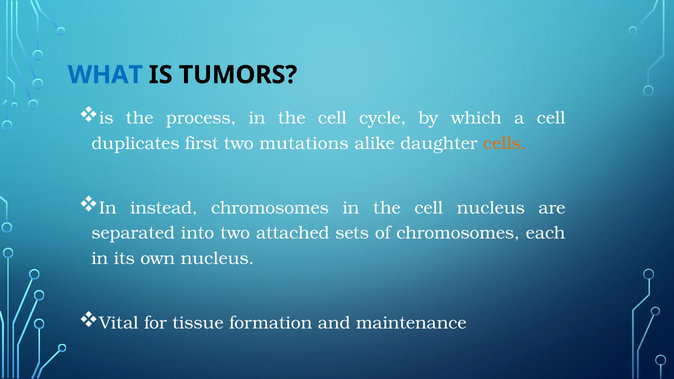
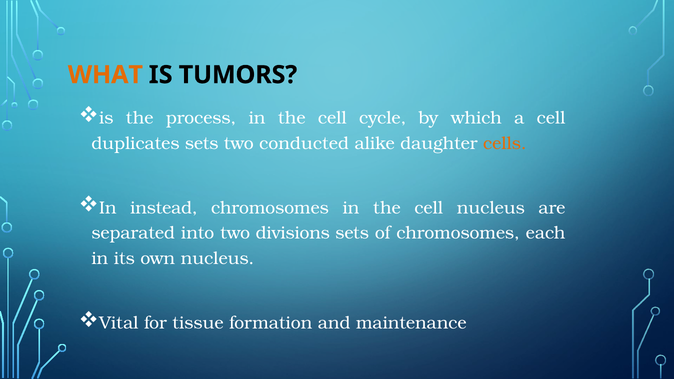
WHAT colour: blue -> orange
duplicates first: first -> sets
mutations: mutations -> conducted
attached: attached -> divisions
